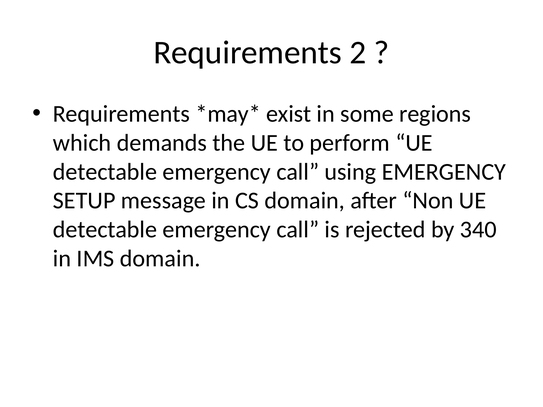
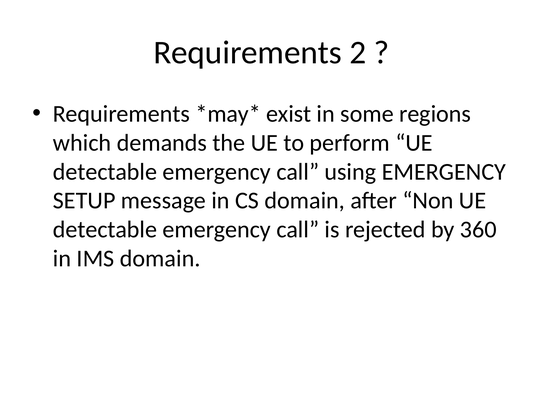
340: 340 -> 360
